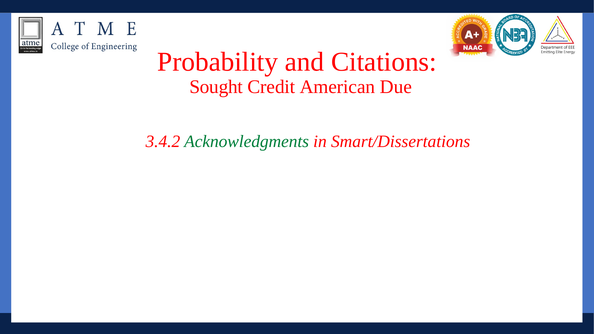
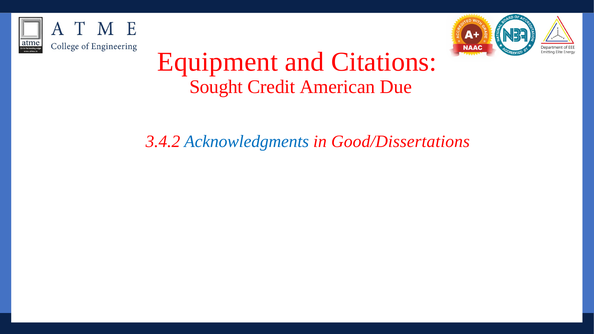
Probability: Probability -> Equipment
Acknowledgments colour: green -> blue
Smart/Dissertations: Smart/Dissertations -> Good/Dissertations
